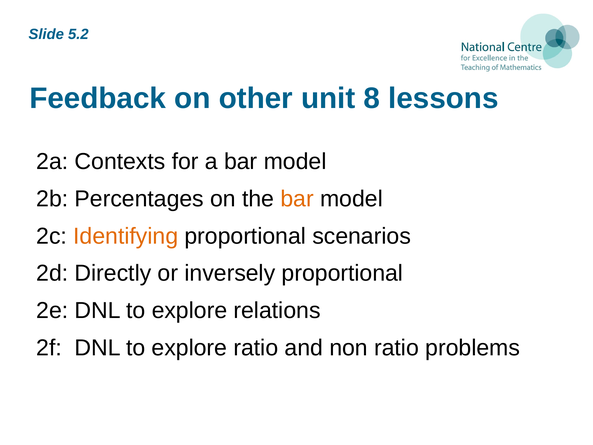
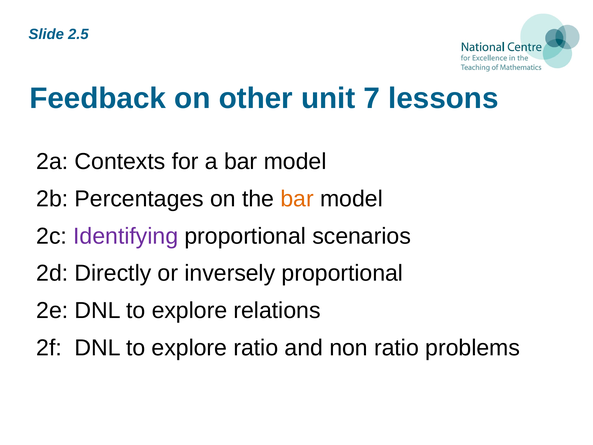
5.2: 5.2 -> 2.5
8: 8 -> 7
Identifying colour: orange -> purple
